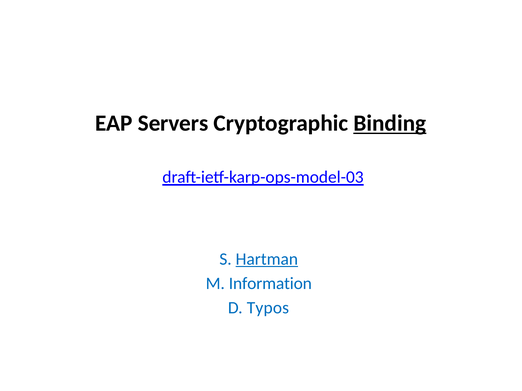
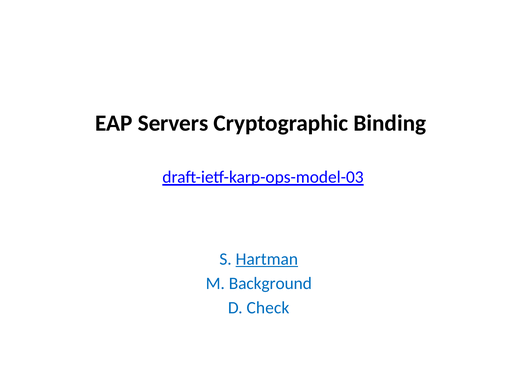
Binding underline: present -> none
Information: Information -> Background
Typos: Typos -> Check
